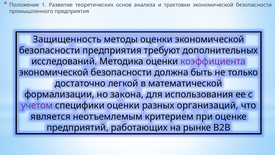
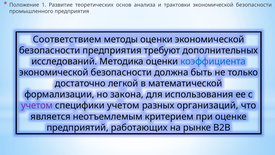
Защищенность: Защищенность -> Соответствием
коэффициента colour: purple -> blue
специфики оценки: оценки -> учетом
